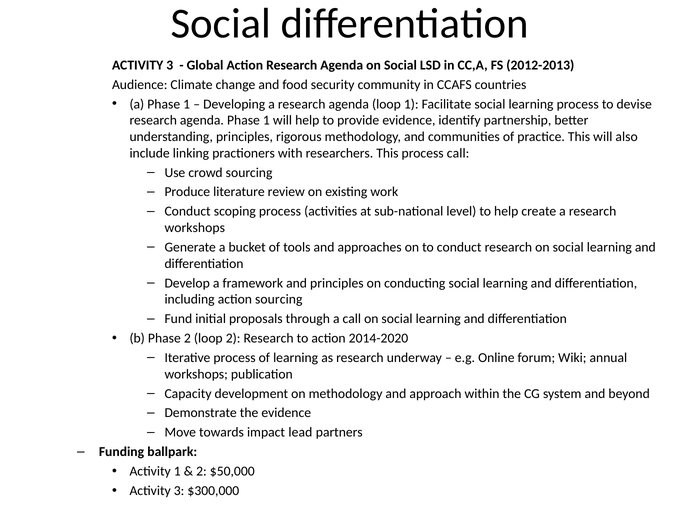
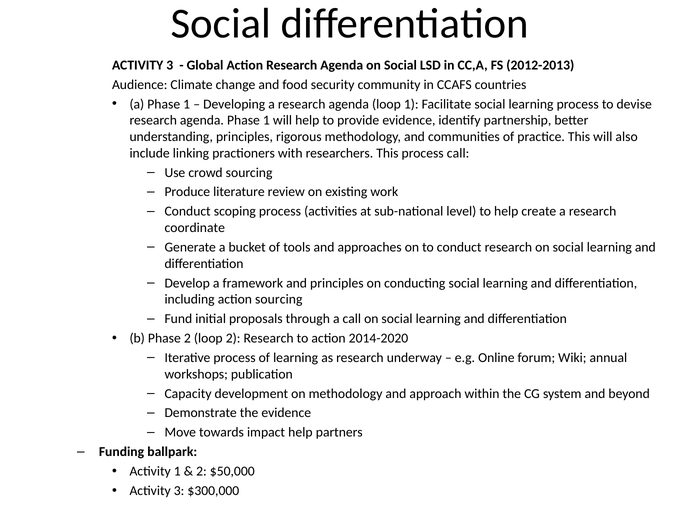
workshops at (195, 228): workshops -> coordinate
impact lead: lead -> help
